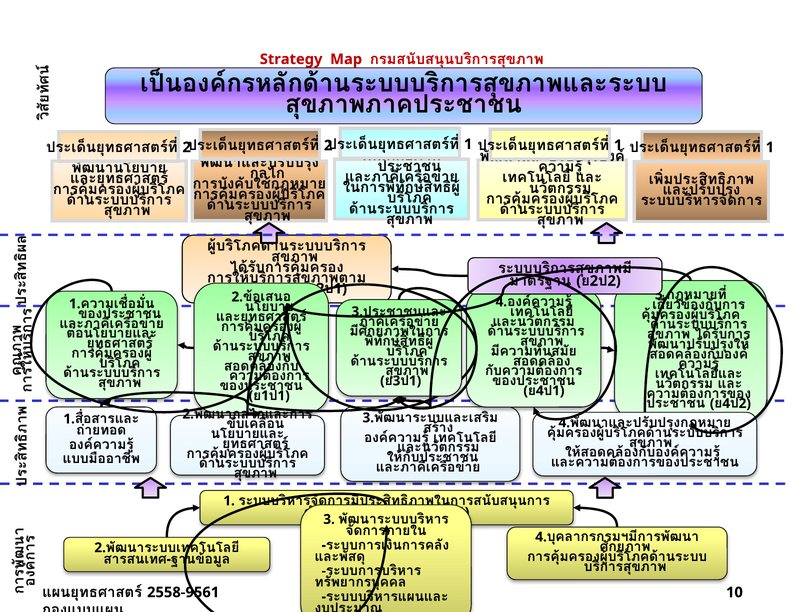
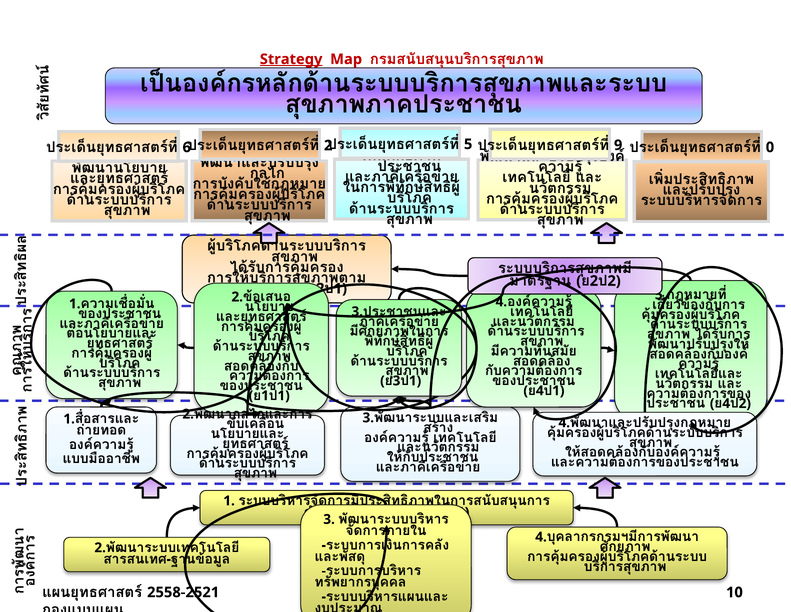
Strategy underline: none -> present
1 at (468, 144): 1 -> 5
1 at (618, 145): 1 -> 9
2 at (187, 147): 2 -> 6
1 at (770, 147): 1 -> 0
2558-9561: 2558-9561 -> 2558-2521
